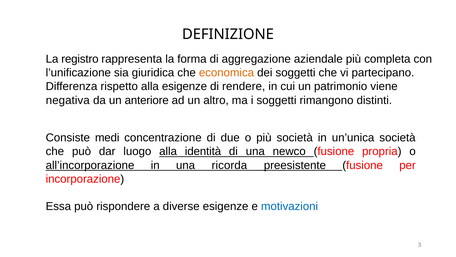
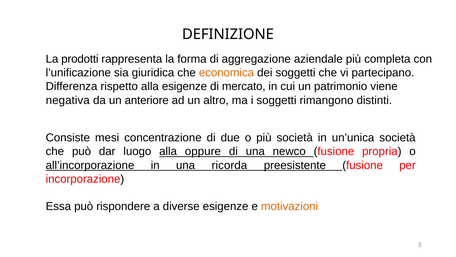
registro: registro -> prodotti
rendere: rendere -> mercato
medi: medi -> mesi
identità: identità -> oppure
motivazioni colour: blue -> orange
